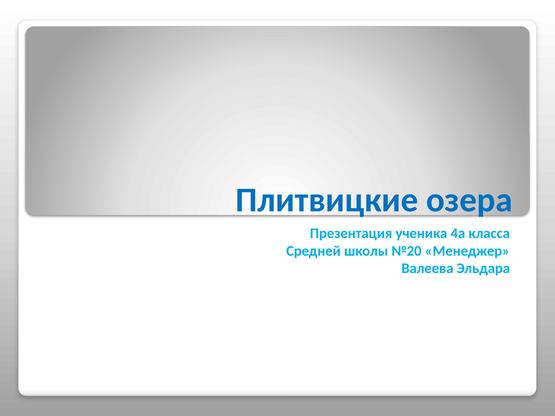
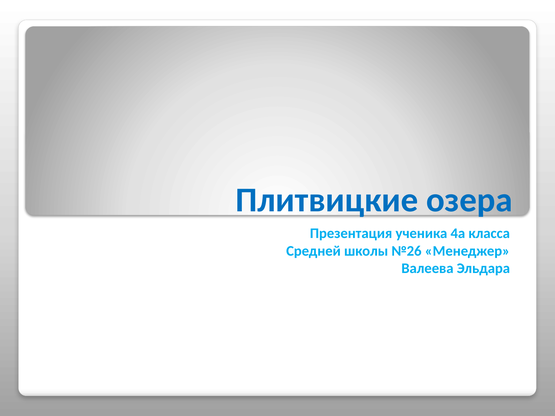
№20: №20 -> №26
